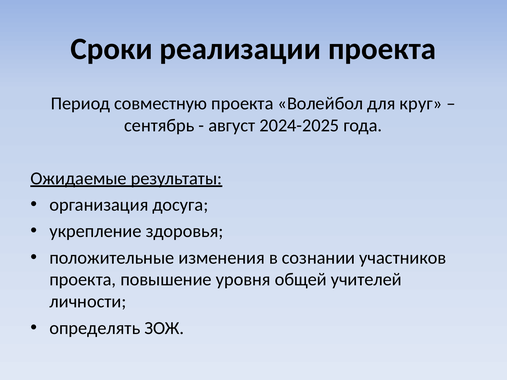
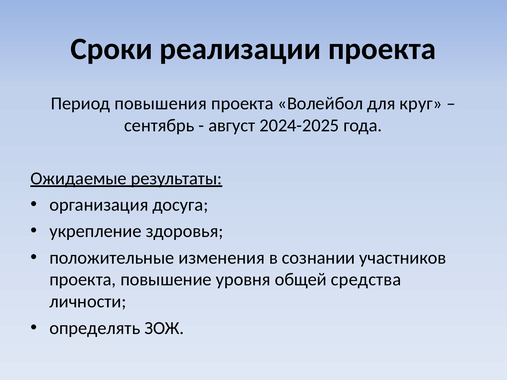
совместную: совместную -> повышения
учителей: учителей -> средства
